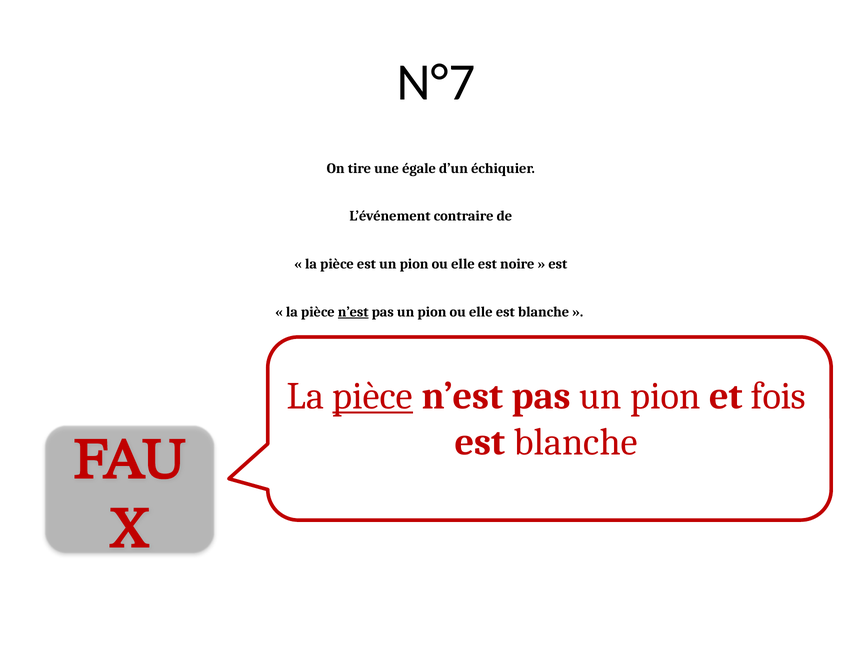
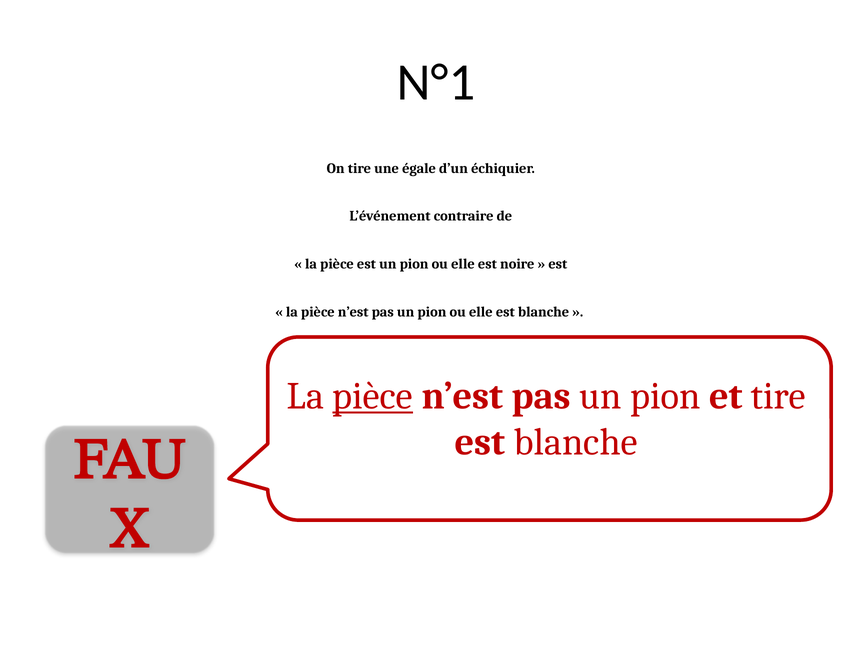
N°7: N°7 -> N°1
n’est at (353, 312) underline: present -> none
et fois: fois -> tire
